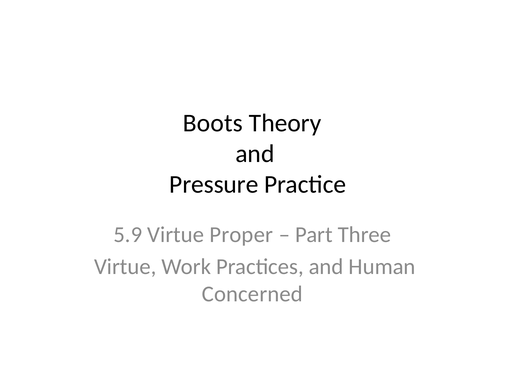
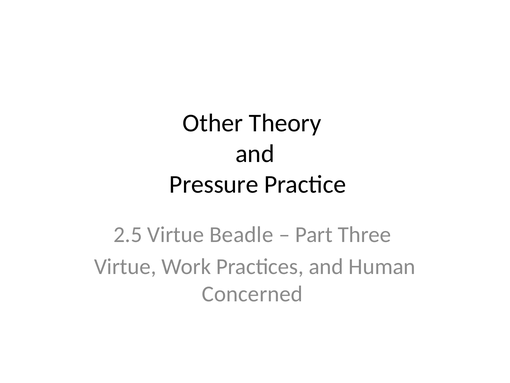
Boots: Boots -> Other
5.9: 5.9 -> 2.5
Proper: Proper -> Beadle
